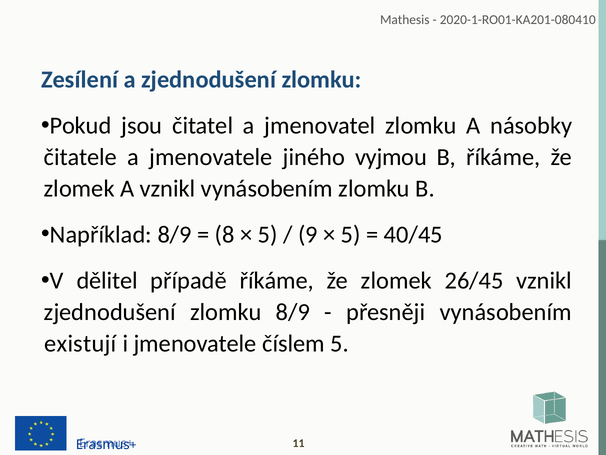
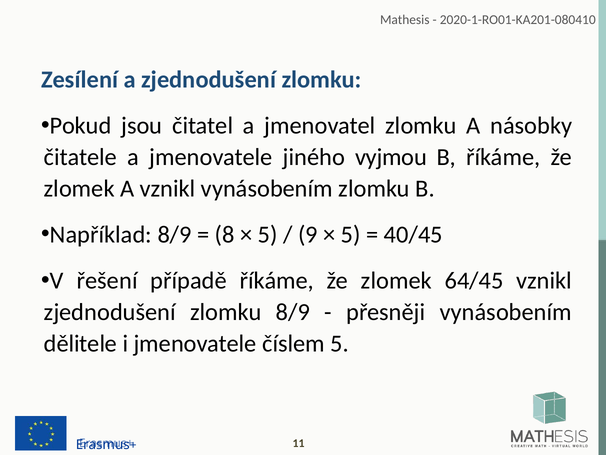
dělitel: dělitel -> řešení
26/45: 26/45 -> 64/45
existují: existují -> dělitele
